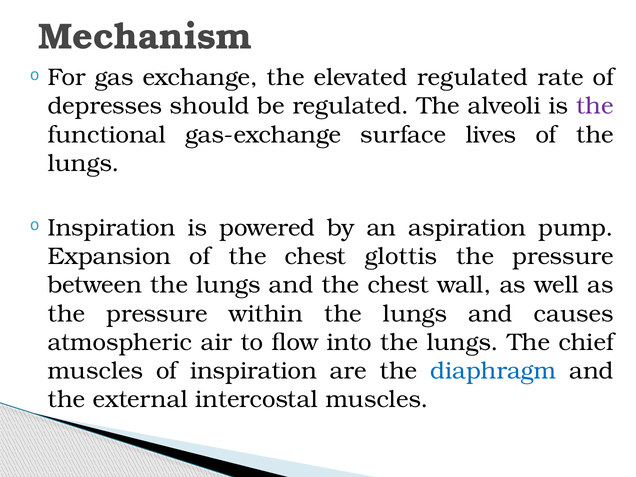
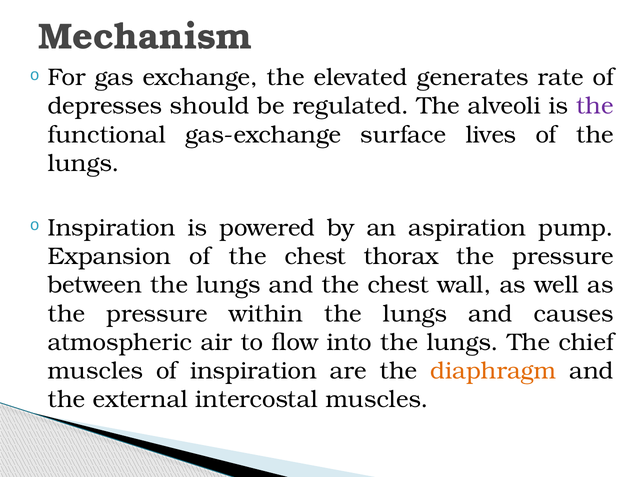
elevated regulated: regulated -> generates
glottis: glottis -> thorax
diaphragm colour: blue -> orange
